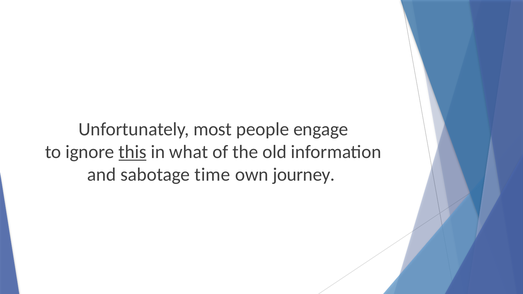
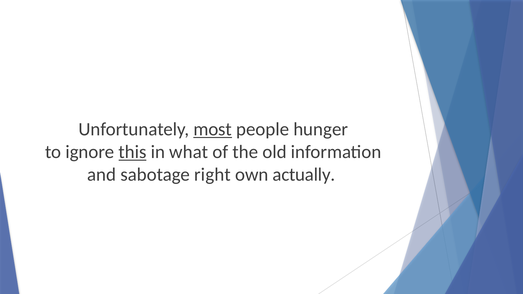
most underline: none -> present
engage: engage -> hunger
time: time -> right
journey: journey -> actually
